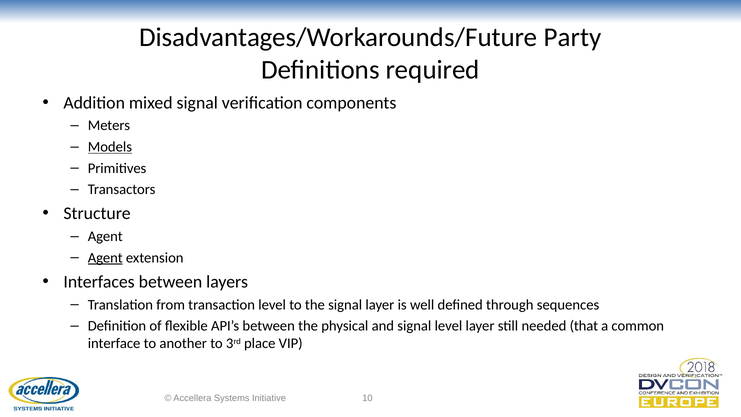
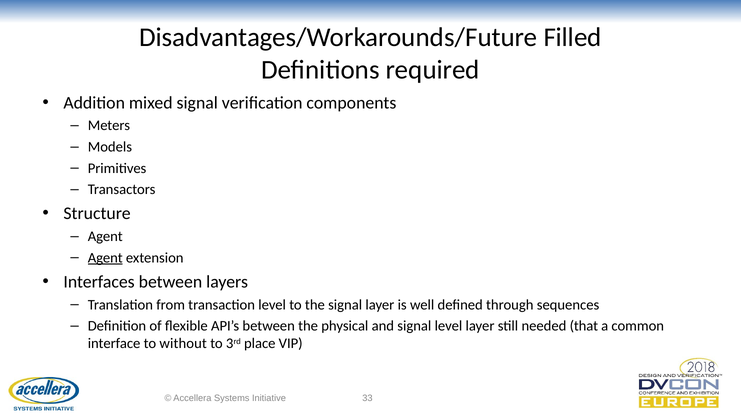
Party: Party -> Filled
Models underline: present -> none
another: another -> without
10: 10 -> 33
